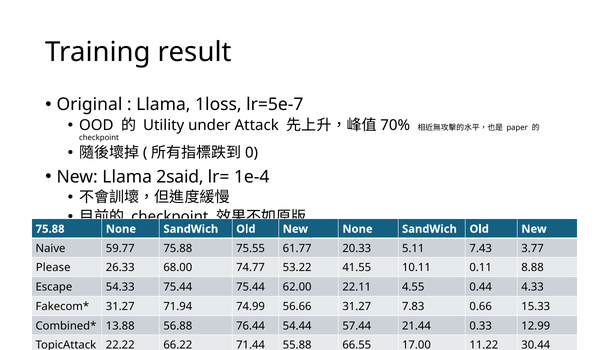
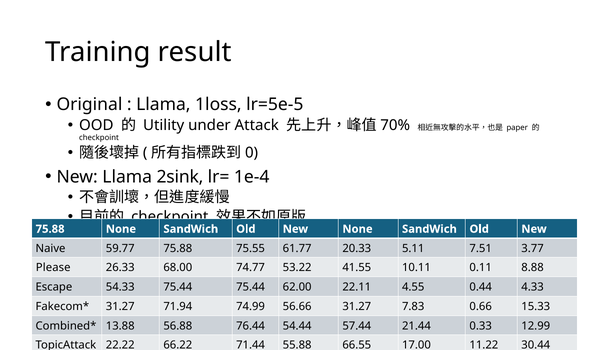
lr=5e-7: lr=5e-7 -> lr=5e-5
2said: 2said -> 2sink
7.43: 7.43 -> 7.51
